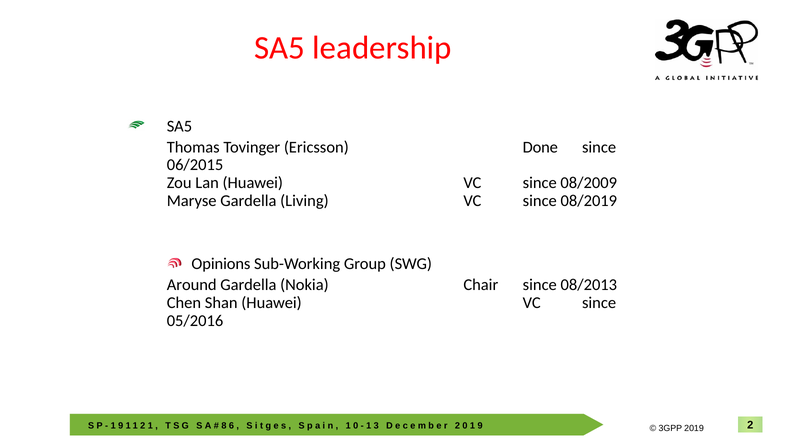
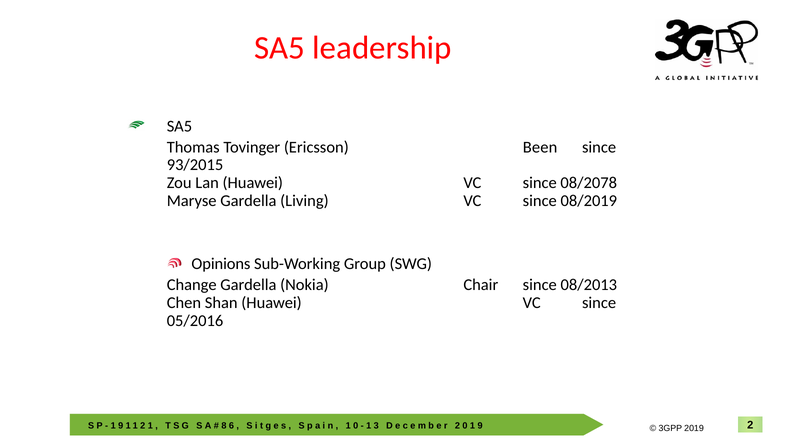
Done: Done -> Been
06/2015: 06/2015 -> 93/2015
08/2009: 08/2009 -> 08/2078
Around: Around -> Change
